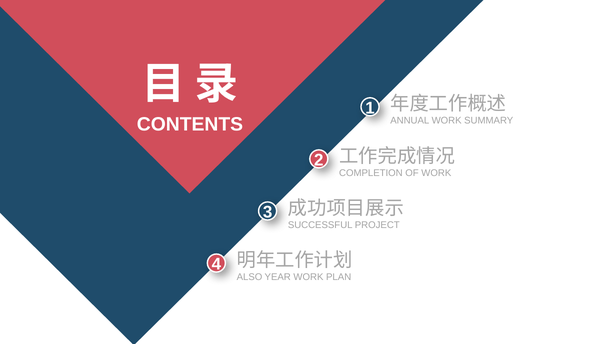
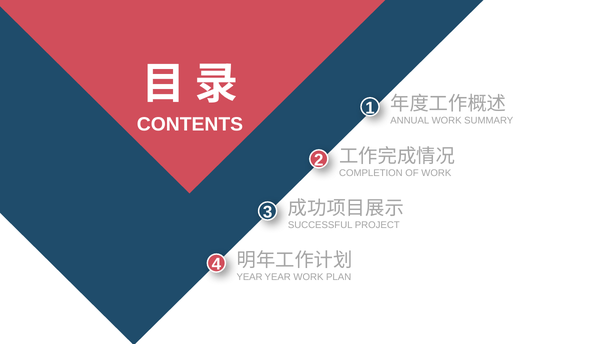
ALSO at (250, 277): ALSO -> YEAR
